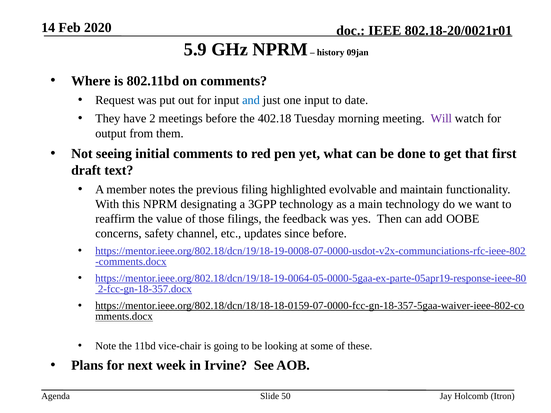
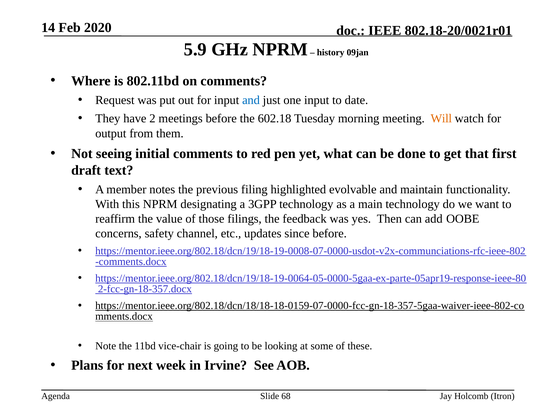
402.18: 402.18 -> 602.18
Will colour: purple -> orange
50: 50 -> 68
